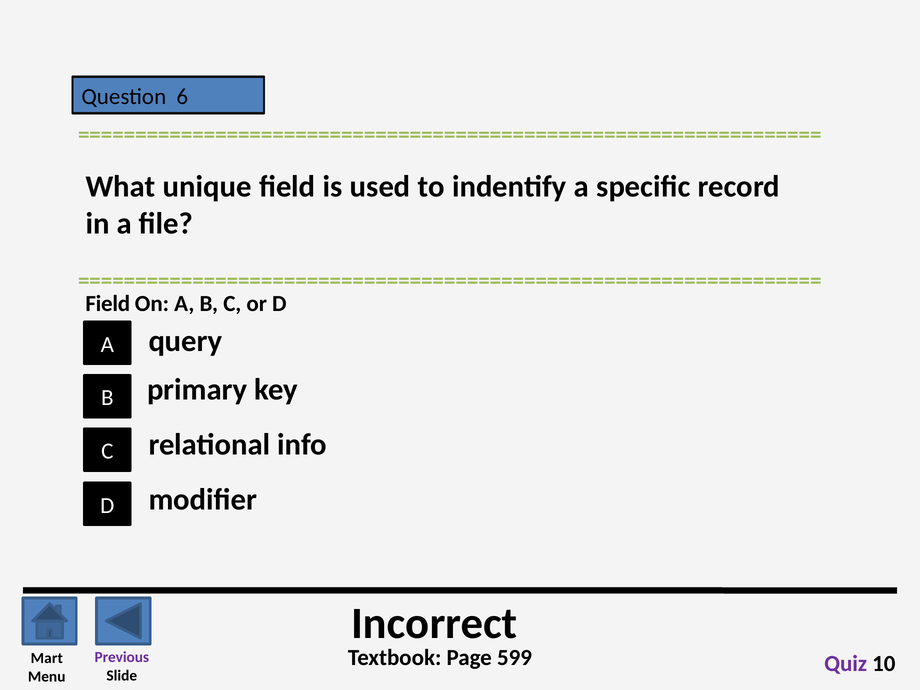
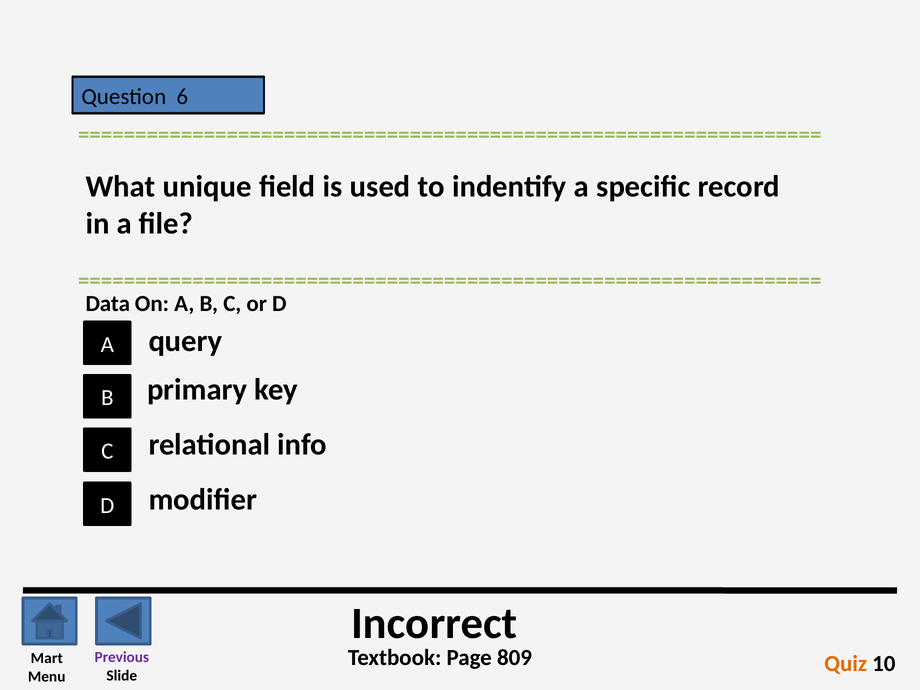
Field at (108, 304): Field -> Data
599: 599 -> 809
Quiz colour: purple -> orange
